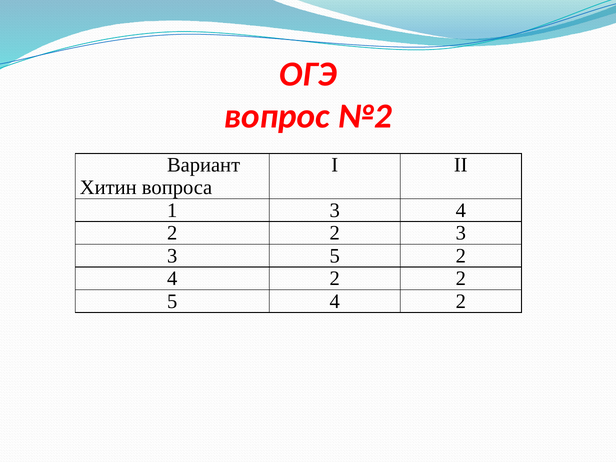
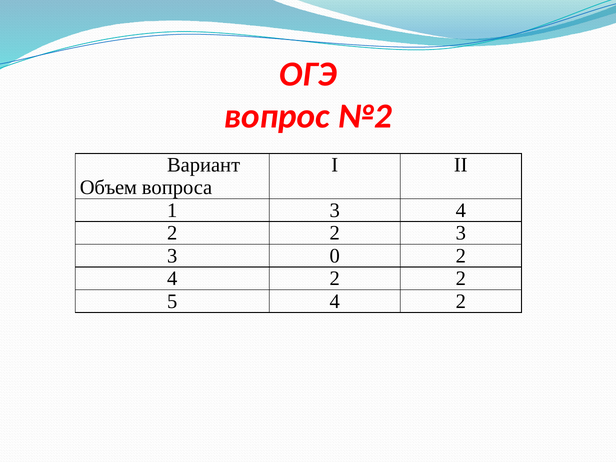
Хитин: Хитин -> Объем
3 5: 5 -> 0
